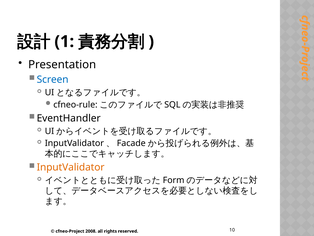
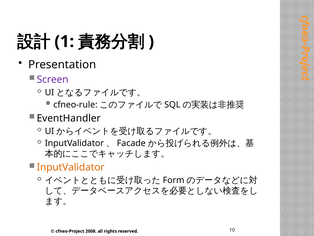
Screen colour: blue -> purple
